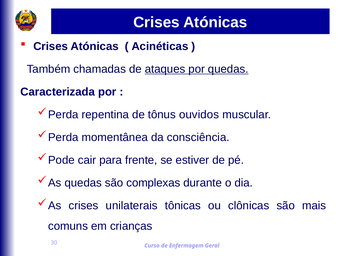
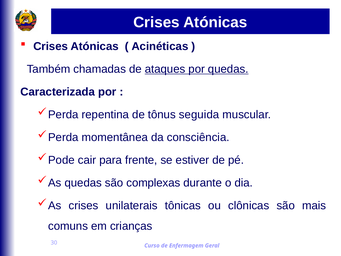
ouvidos: ouvidos -> seguida
